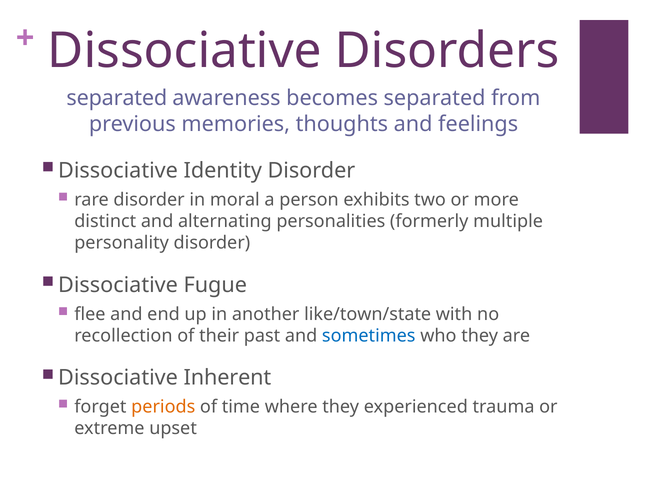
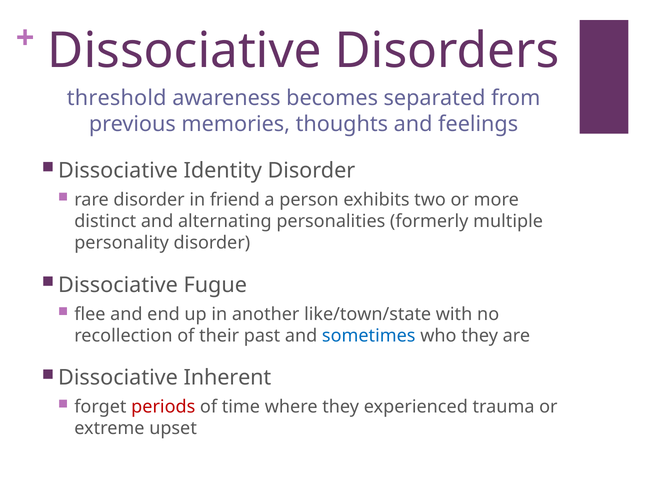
separated at (117, 98): separated -> threshold
moral: moral -> friend
periods colour: orange -> red
